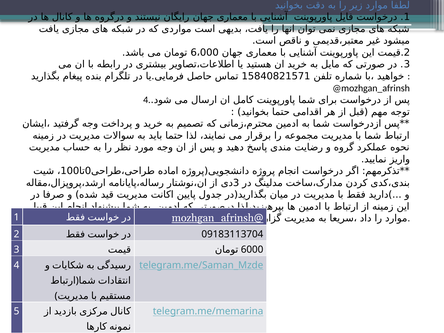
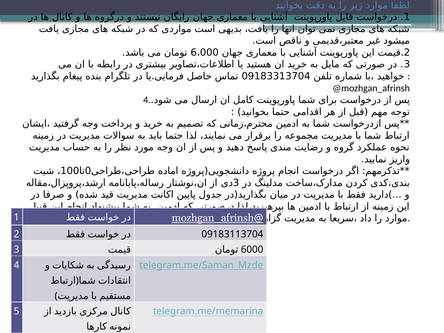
15840821571: 15840821571 -> 09183313704
